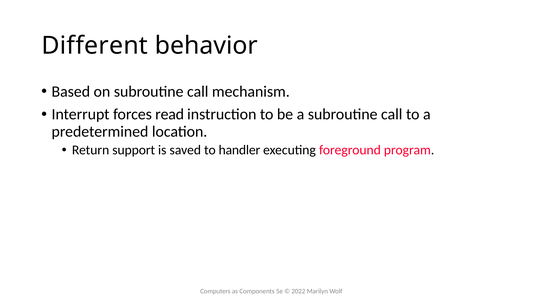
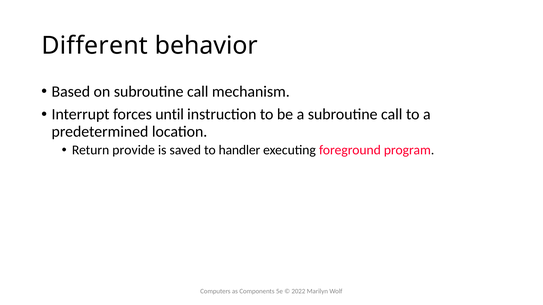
read: read -> until
support: support -> provide
